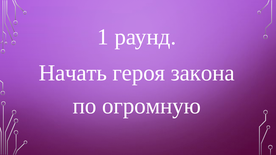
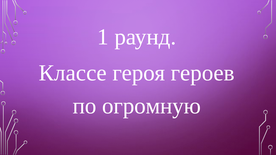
Начать: Начать -> Классе
закона: закона -> героев
